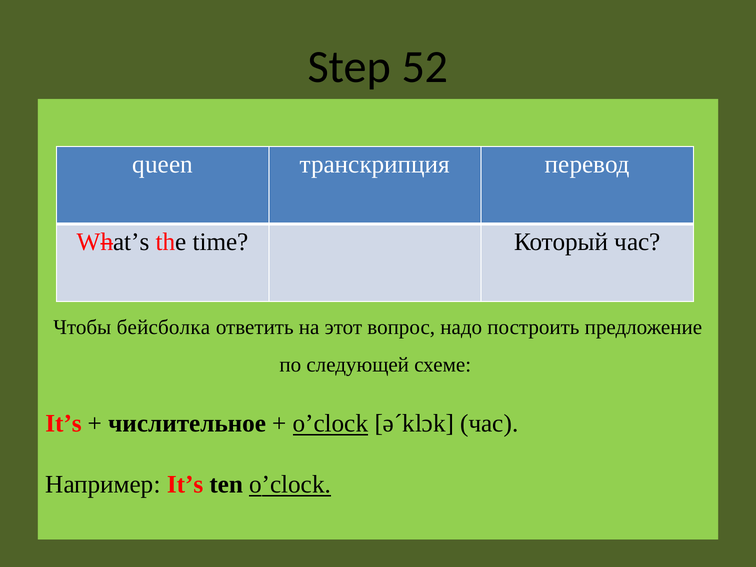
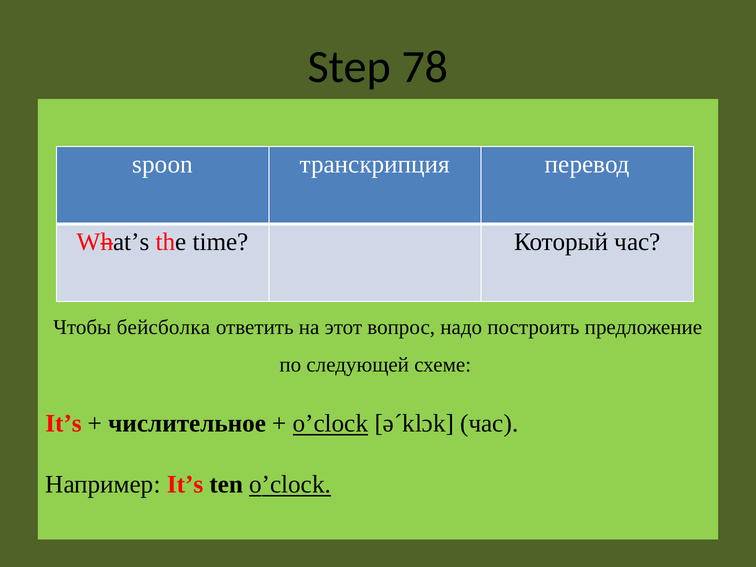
52: 52 -> 78
queen: queen -> spoon
